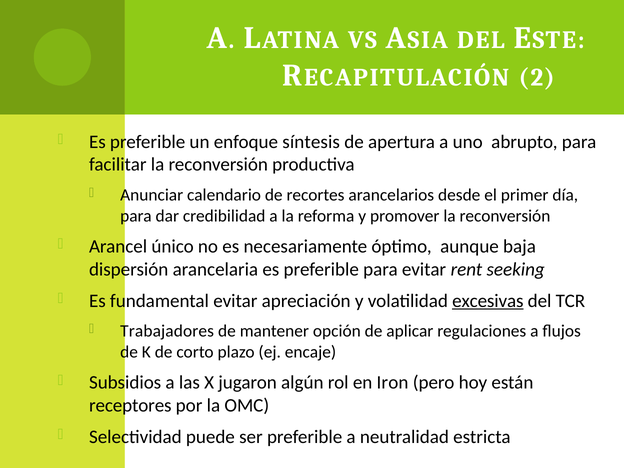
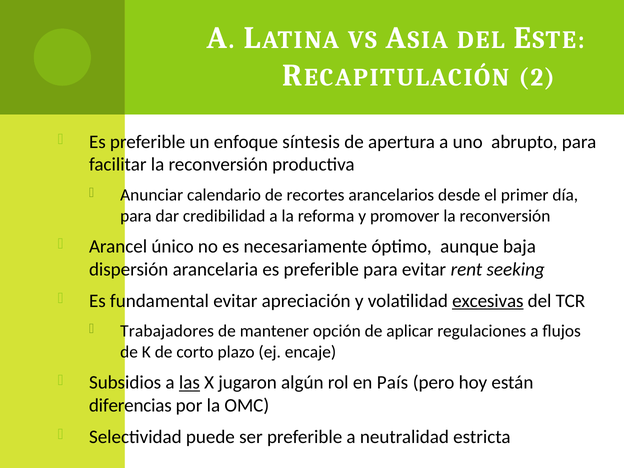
las underline: none -> present
Iron: Iron -> País
receptores: receptores -> diferencias
